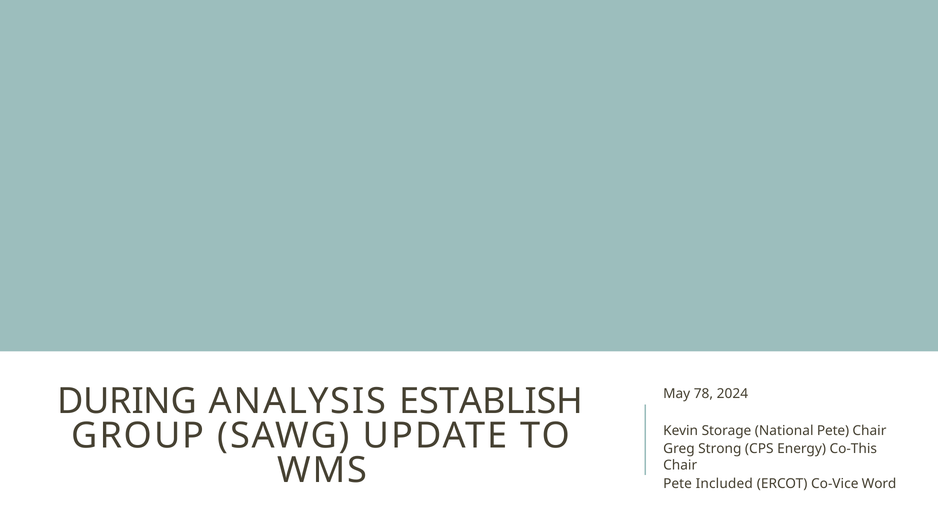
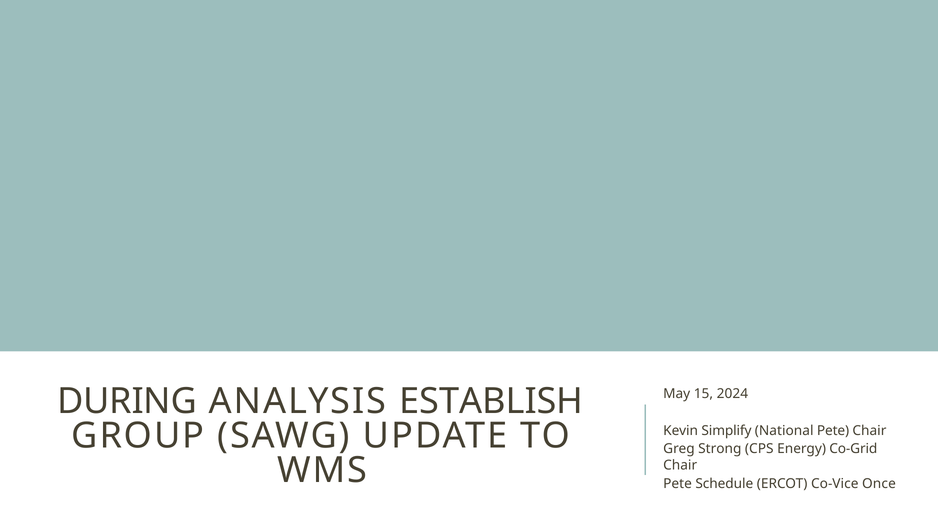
78: 78 -> 15
Storage: Storage -> Simplify
Co-This: Co-This -> Co-Grid
Included: Included -> Schedule
Word: Word -> Once
